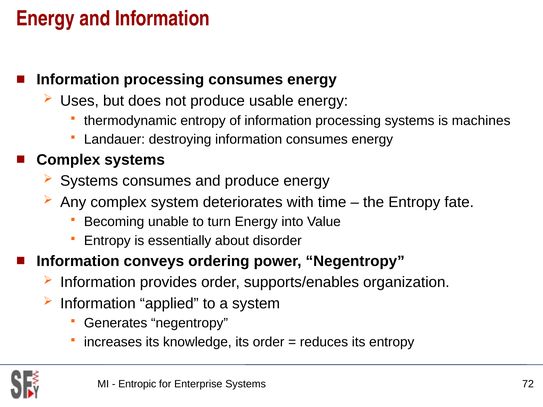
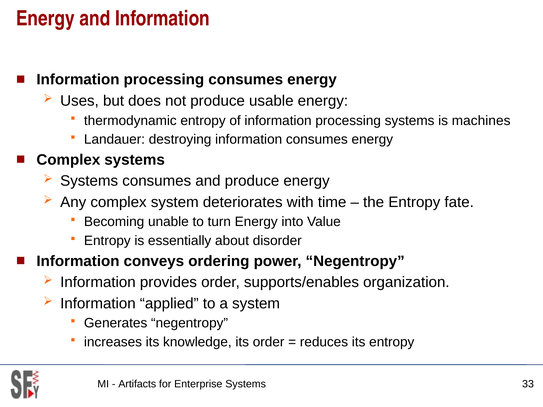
Entropic: Entropic -> Artifacts
72: 72 -> 33
